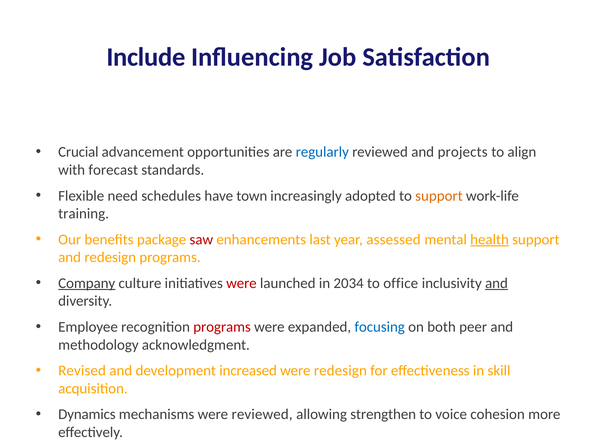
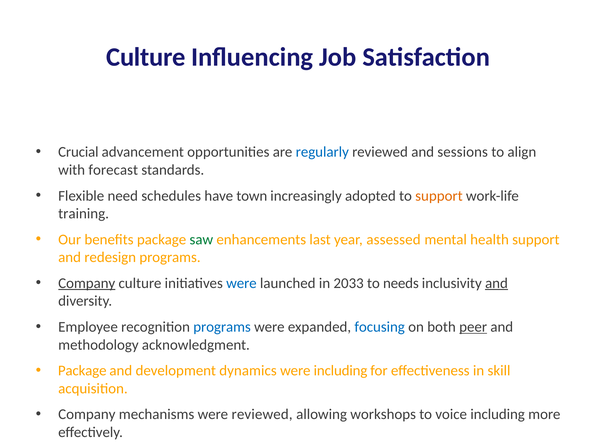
Include at (146, 57): Include -> Culture
projects: projects -> sessions
saw colour: red -> green
health underline: present -> none
were at (241, 284) colour: red -> blue
2034: 2034 -> 2033
office: office -> needs
programs at (222, 327) colour: red -> blue
peer underline: none -> present
Revised at (82, 371): Revised -> Package
increased: increased -> dynamics
were redesign: redesign -> including
Dynamics at (87, 415): Dynamics -> Company
strengthen: strengthen -> workshops
voice cohesion: cohesion -> including
